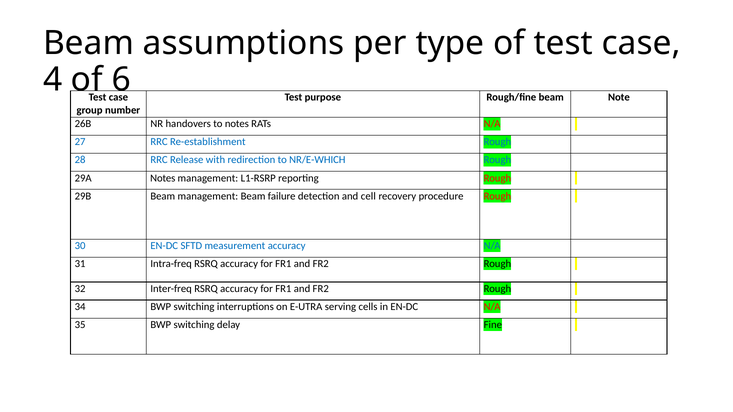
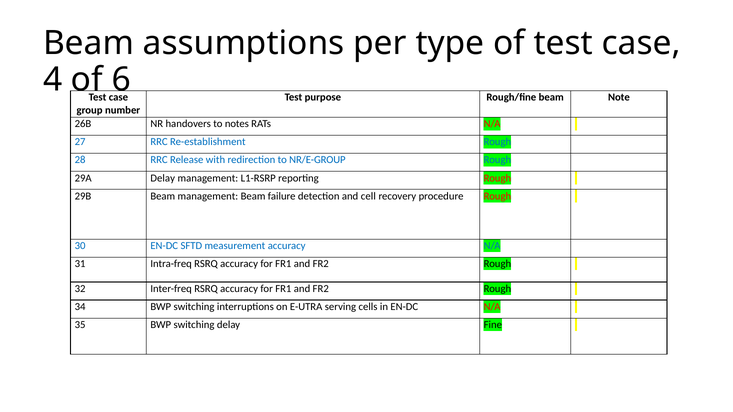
NR/E-WHICH: NR/E-WHICH -> NR/E-GROUP
29A Notes: Notes -> Delay
